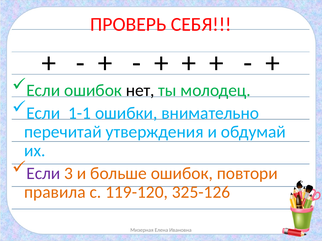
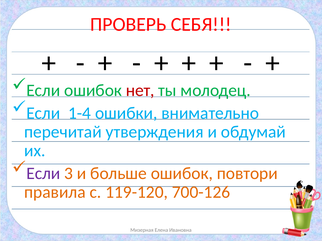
нет colour: black -> red
1-1: 1-1 -> 1-4
325-126: 325-126 -> 700-126
